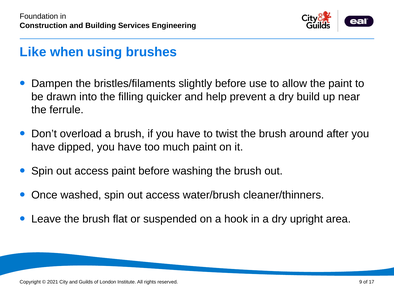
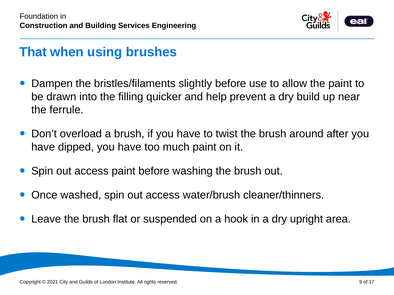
Like: Like -> That
